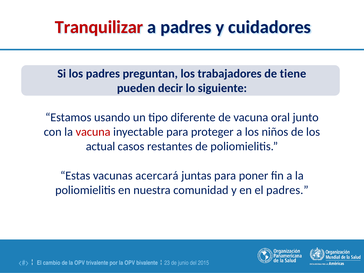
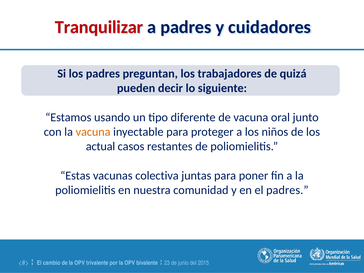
tiene: tiene -> quizá
vacuna at (93, 132) colour: red -> orange
acercará: acercará -> colectiva
